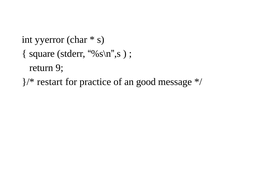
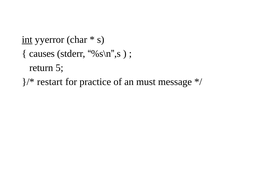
int underline: none -> present
square: square -> causes
9: 9 -> 5
good: good -> must
